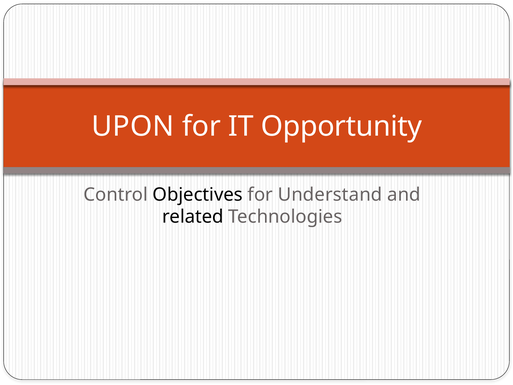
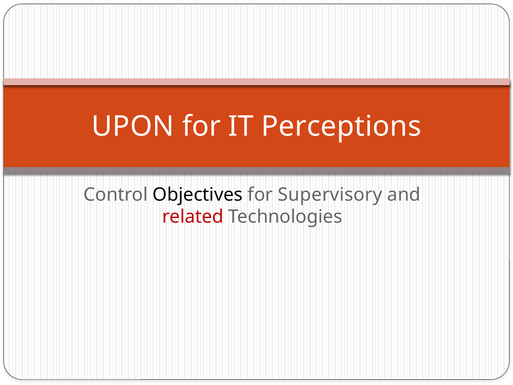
Opportunity: Opportunity -> Perceptions
Understand: Understand -> Supervisory
related colour: black -> red
